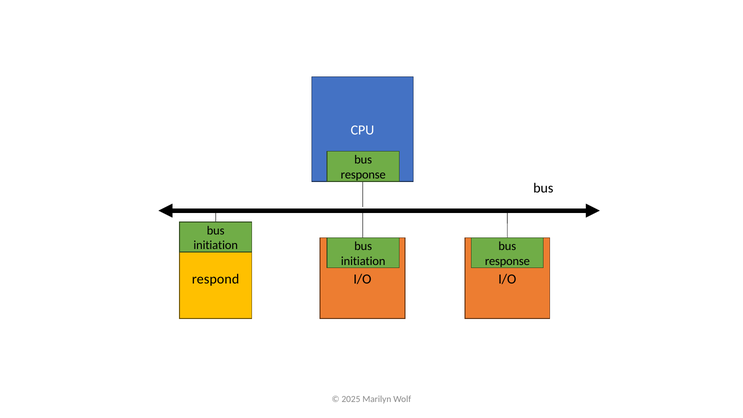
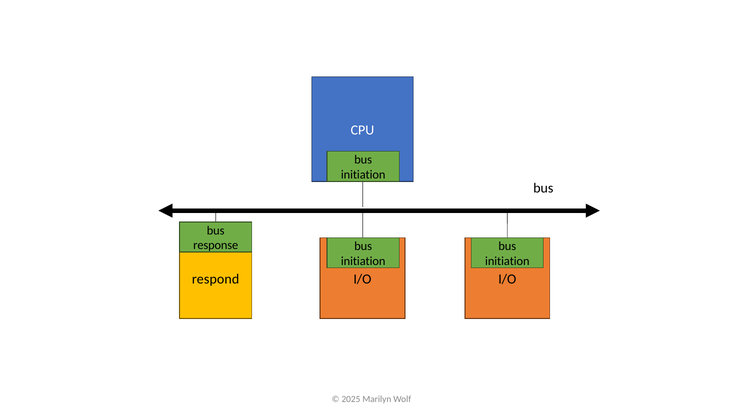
response at (363, 175): response -> initiation
initiation at (216, 245): initiation -> response
response at (507, 261): response -> initiation
